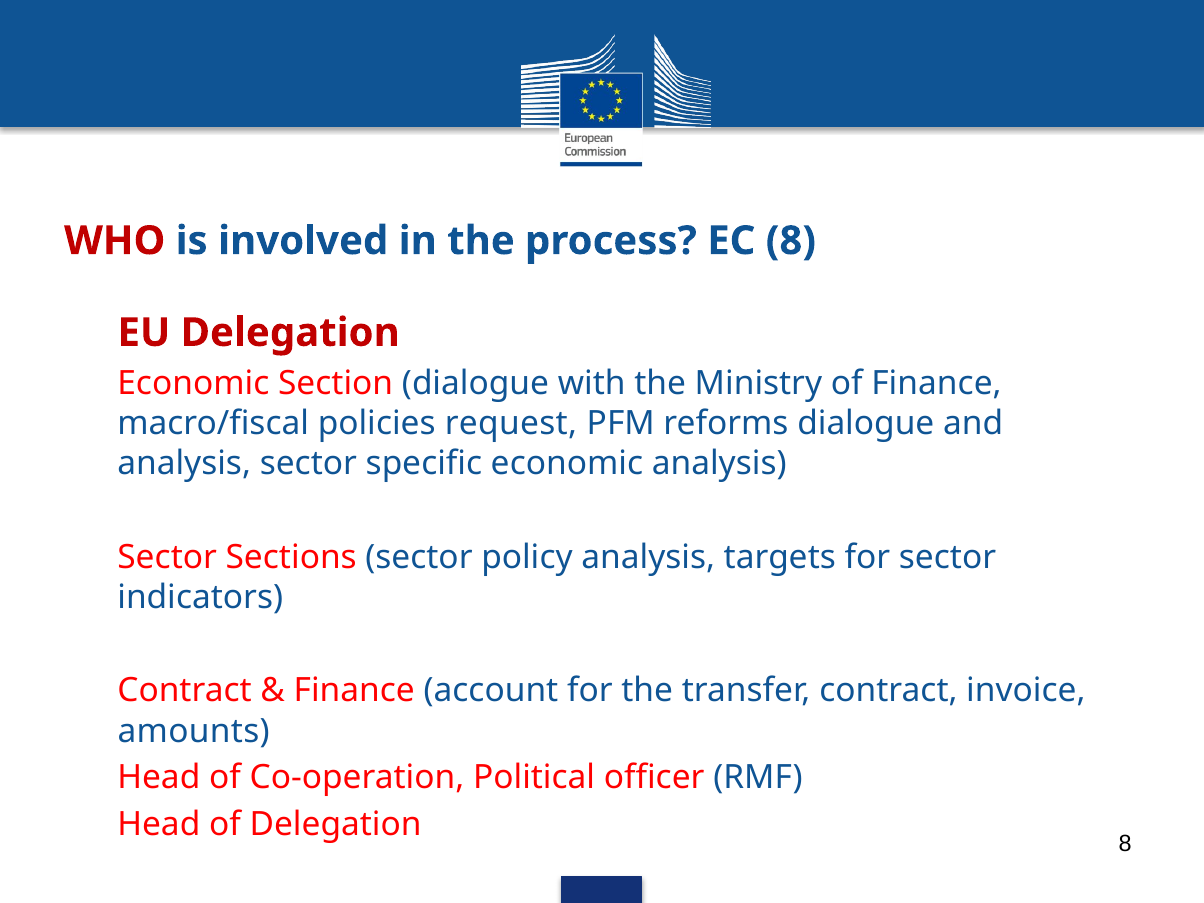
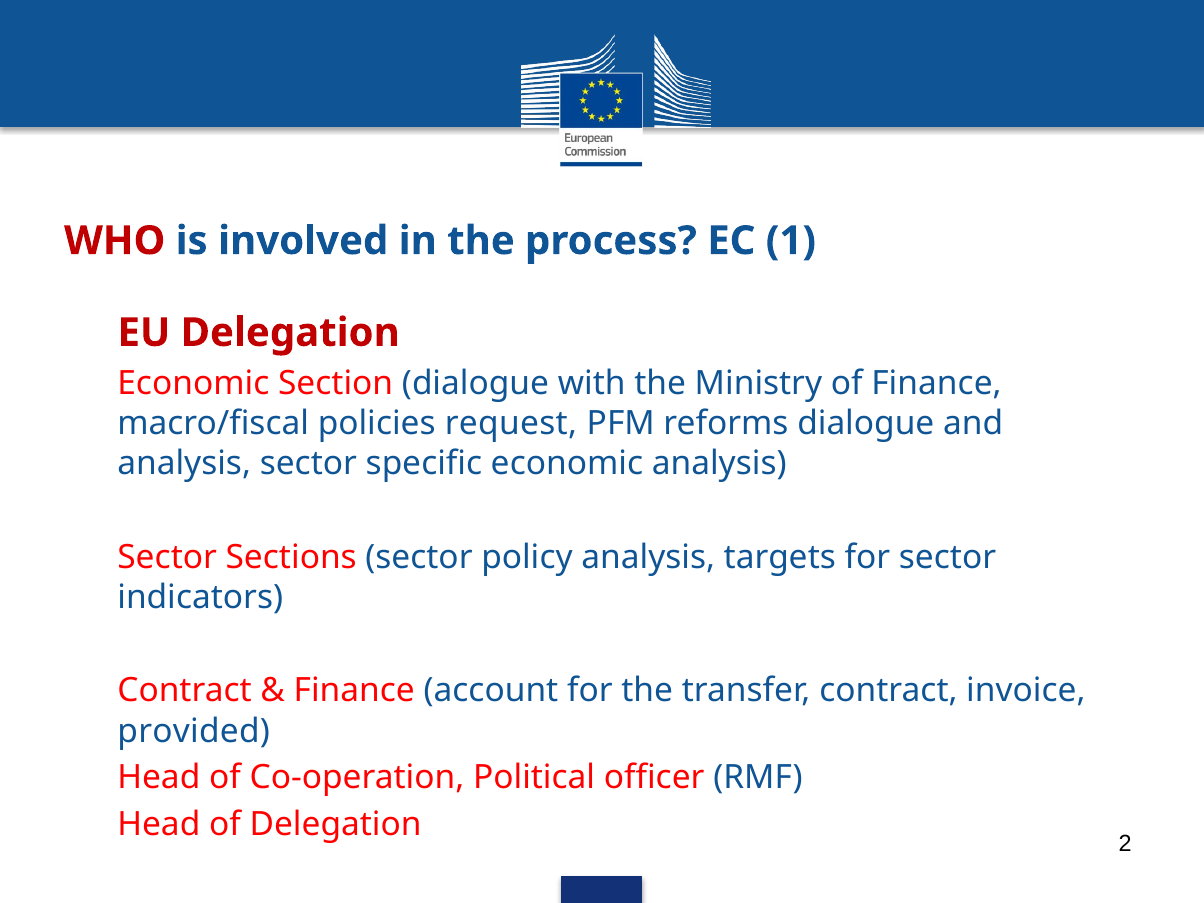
EC 8: 8 -> 1
amounts: amounts -> provided
Delegation 8: 8 -> 2
